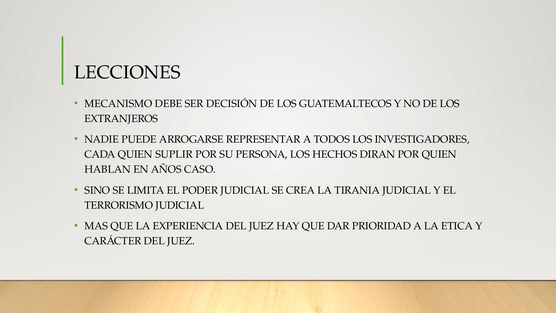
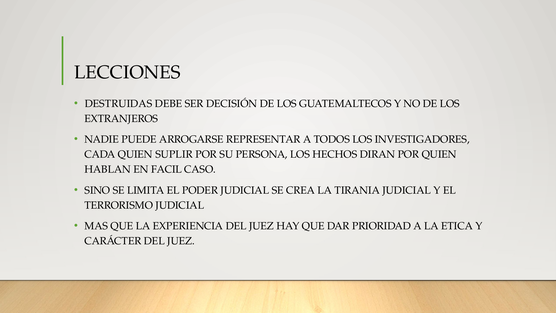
MECANISMO: MECANISMO -> DESTRUIDAS
AÑOS: AÑOS -> FACIL
